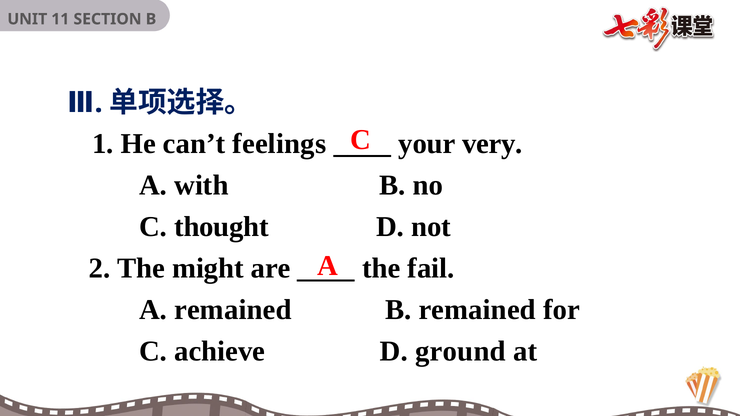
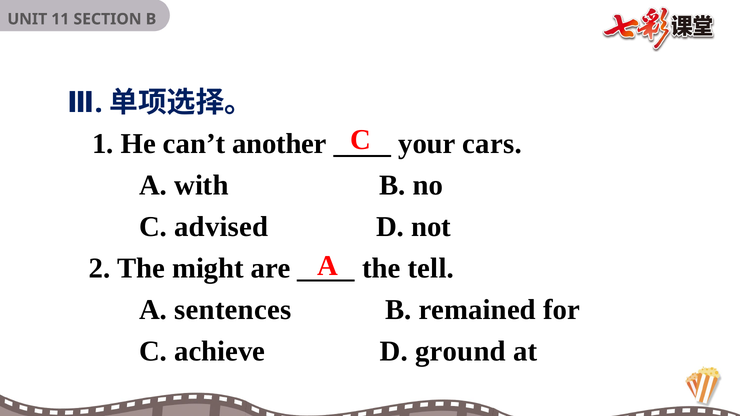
feelings: feelings -> another
very: very -> cars
thought: thought -> advised
fail: fail -> tell
A remained: remained -> sentences
